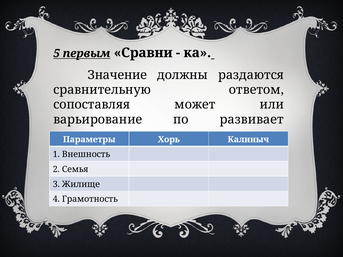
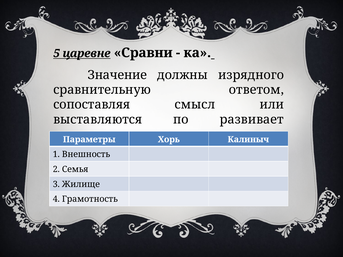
первым: первым -> царевне
раздаются: раздаются -> изрядного
может: может -> смысл
варьирование: варьирование -> выставляются
